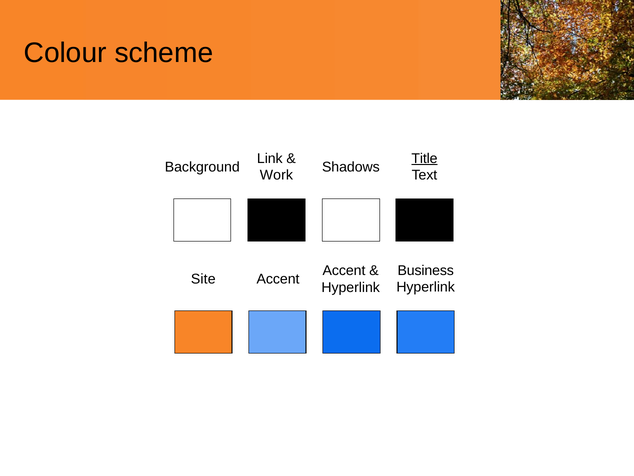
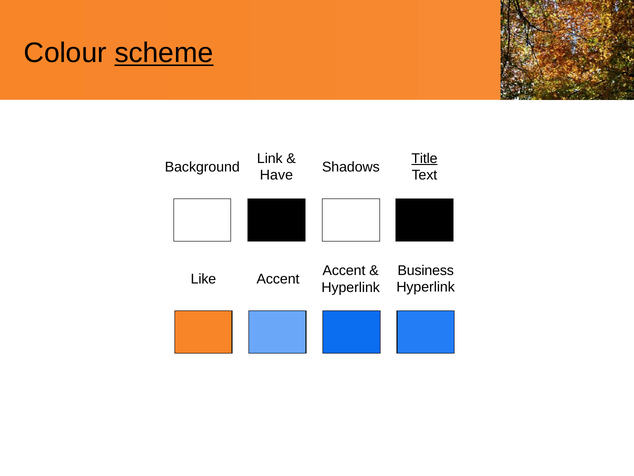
scheme underline: none -> present
Work: Work -> Have
Site: Site -> Like
